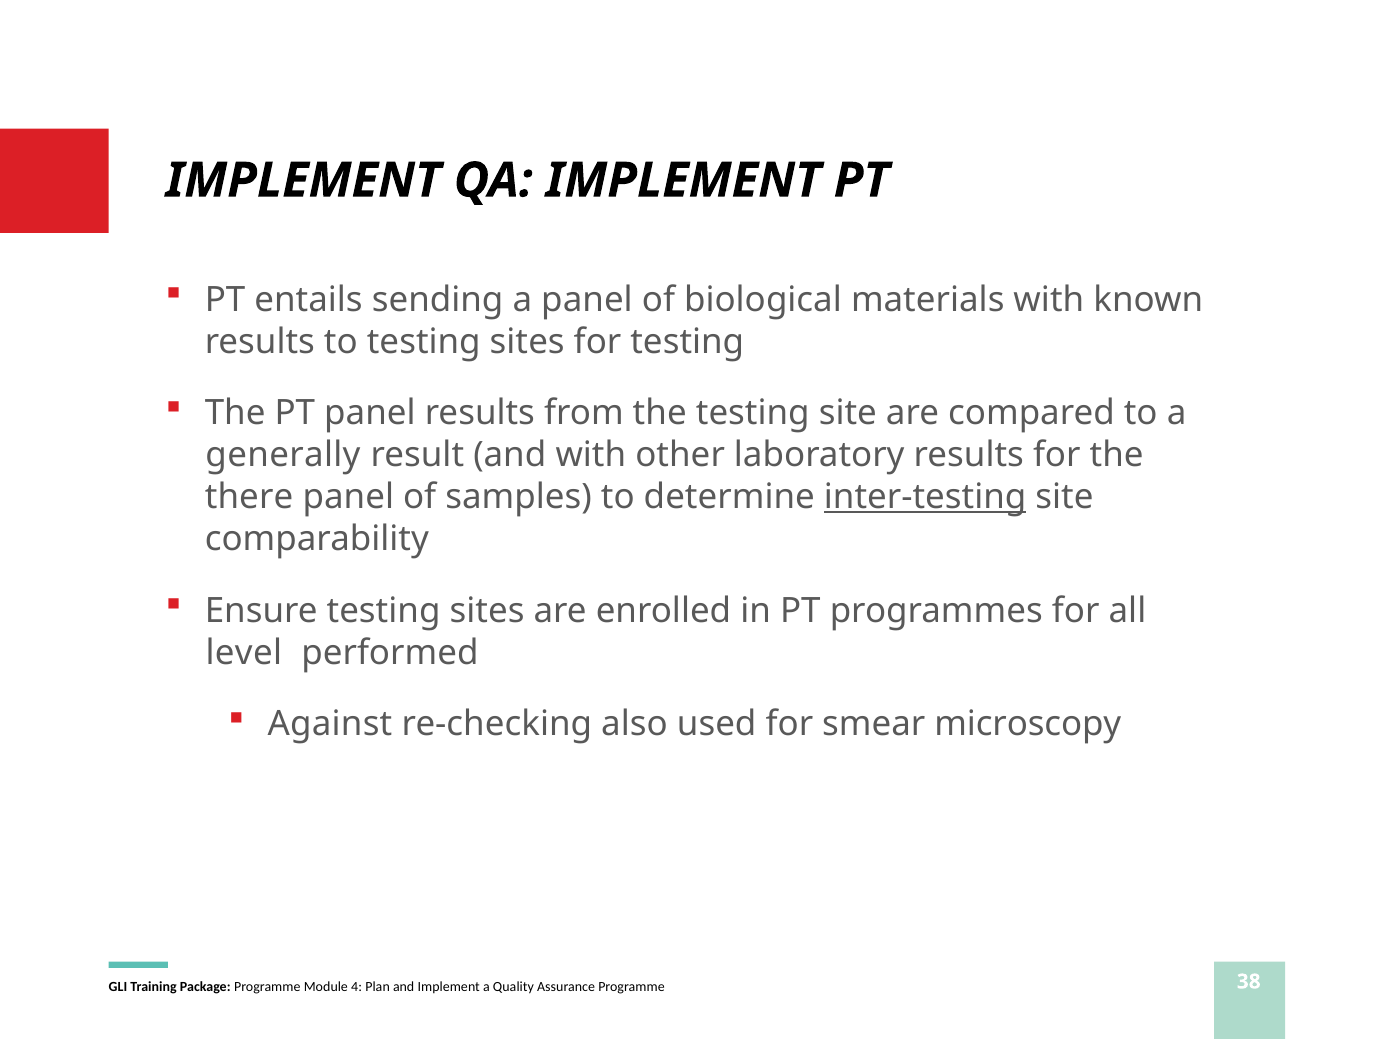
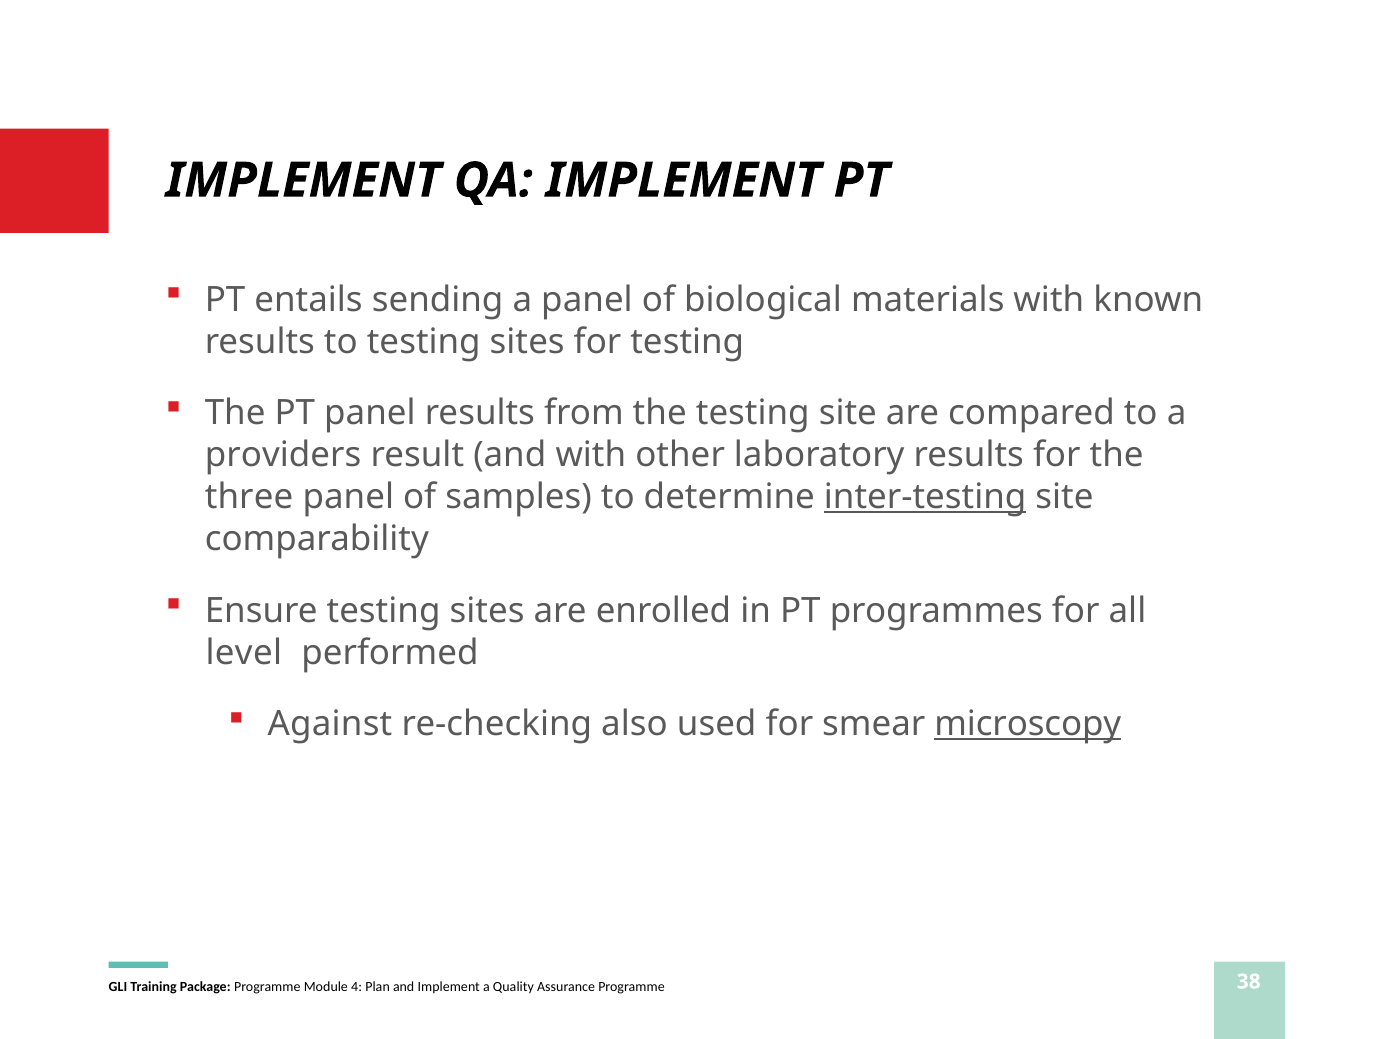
generally: generally -> providers
there: there -> three
microscopy underline: none -> present
